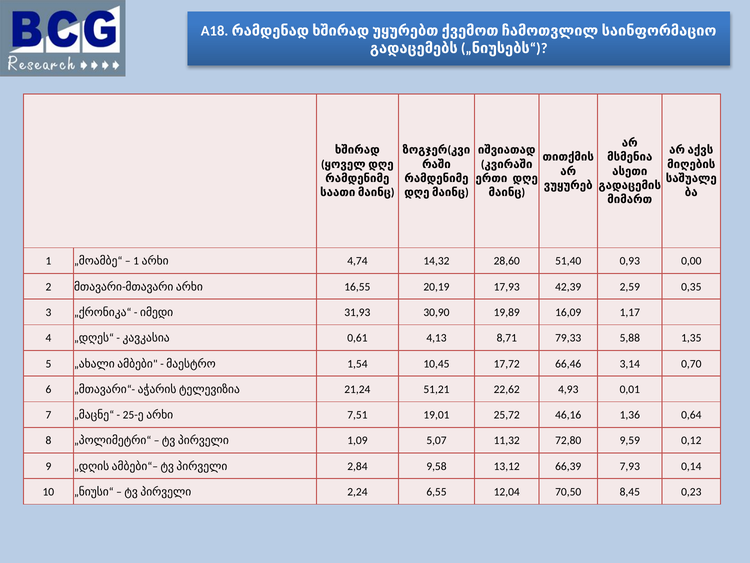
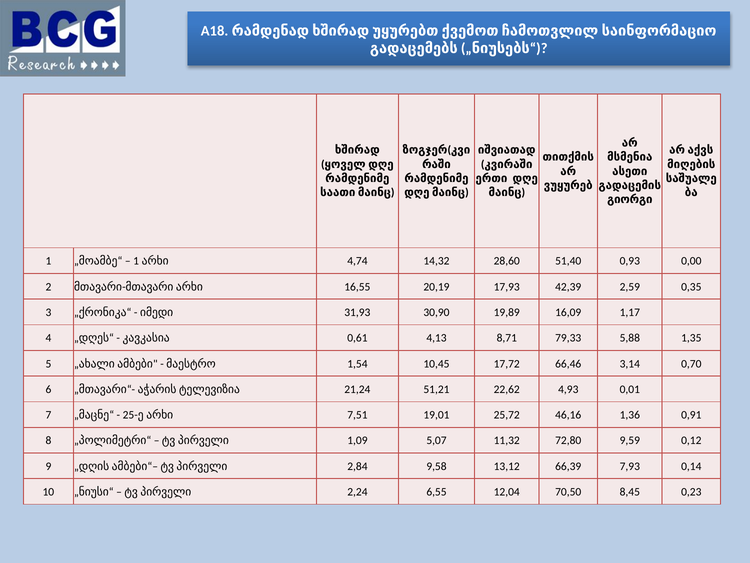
მიმართ: მიმართ -> გიორგი
0,64: 0,64 -> 0,91
